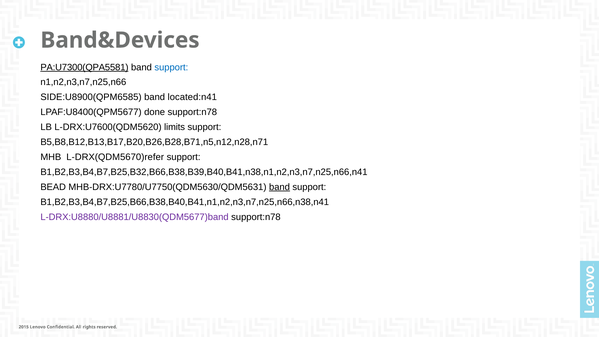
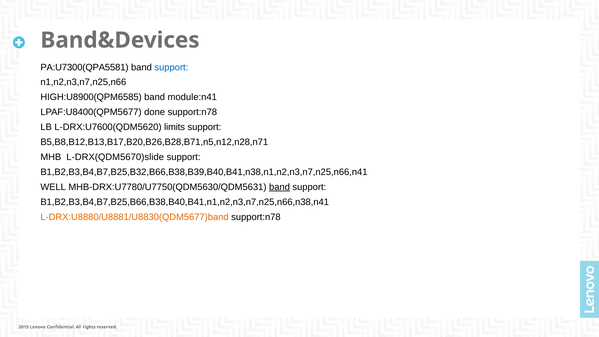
PA:U7300(QPA5581 underline: present -> none
SIDE:U8900(QPM6585: SIDE:U8900(QPM6585 -> HIGH:U8900(QPM6585
located:n41: located:n41 -> module:n41
L-DRX(QDM5670)refer: L-DRX(QDM5670)refer -> L-DRX(QDM5670)slide
BEAD: BEAD -> WELL
L-DRX:U8880/U8881/U8830(QDM5677)band colour: purple -> orange
